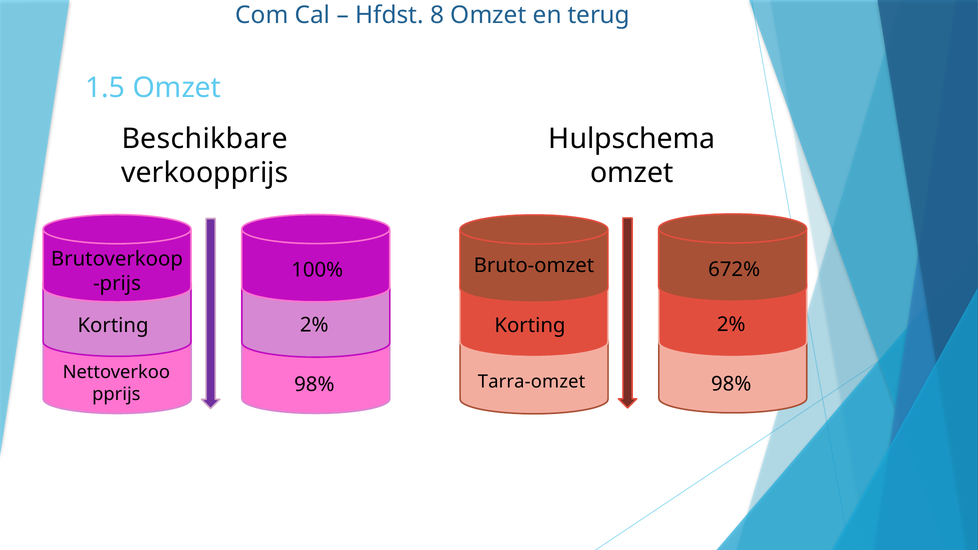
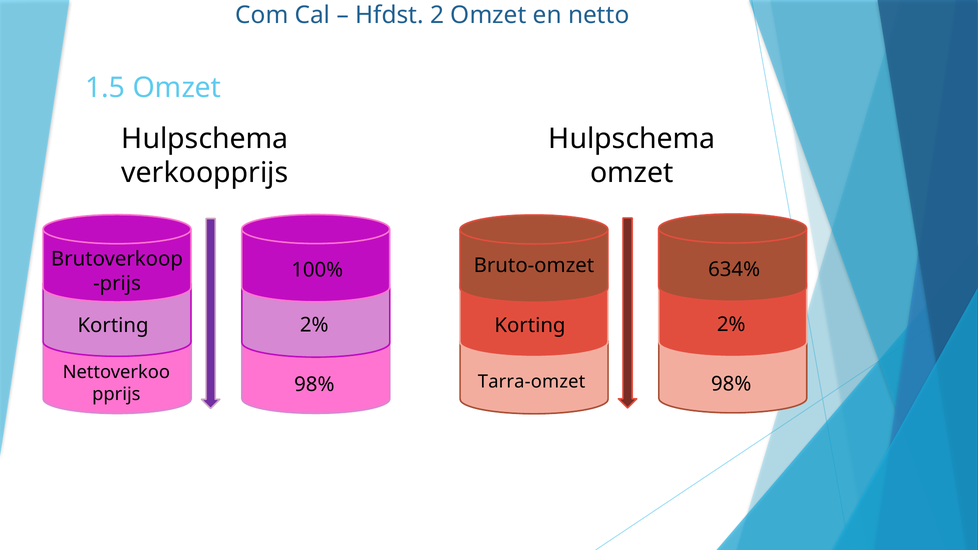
8: 8 -> 2
terug: terug -> netto
Beschikbare at (205, 139): Beschikbare -> Hulpschema
672%: 672% -> 634%
